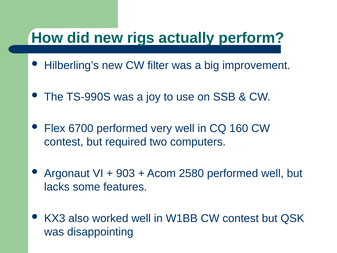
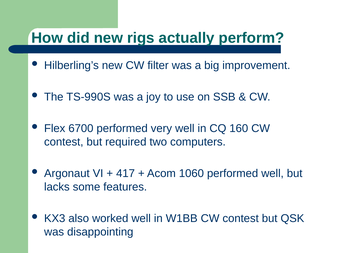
903: 903 -> 417
2580: 2580 -> 1060
